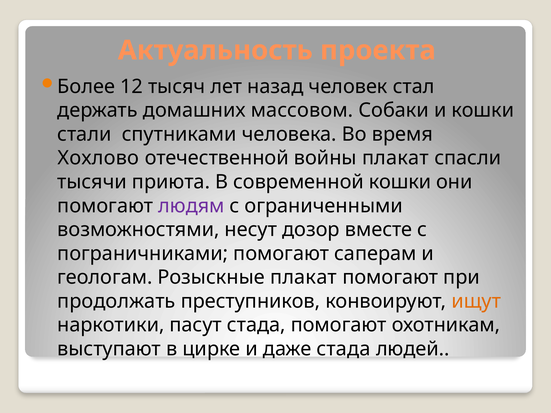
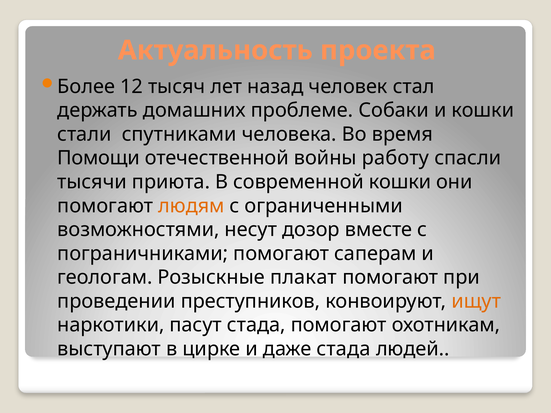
массовом: массовом -> проблеме
Хохлово: Хохлово -> Помощи
войны плакат: плакат -> работу
людям colour: purple -> orange
продолжать: продолжать -> проведении
